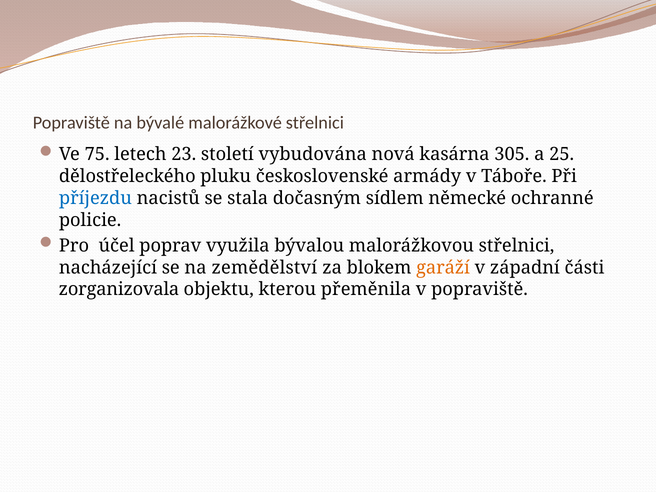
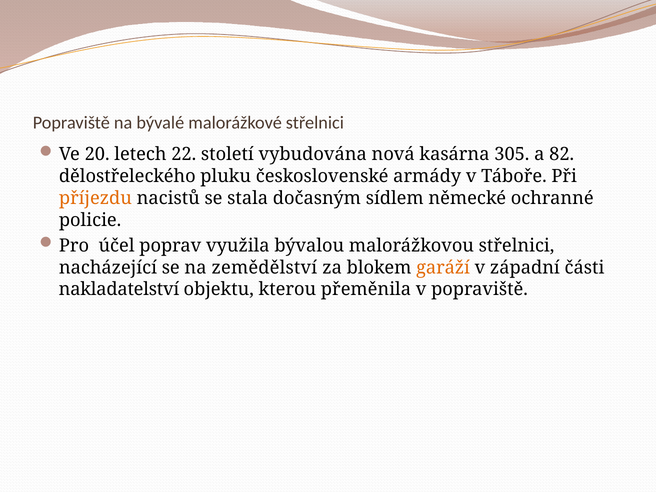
75: 75 -> 20
23: 23 -> 22
25: 25 -> 82
příjezdu colour: blue -> orange
zorganizovala: zorganizovala -> nakladatelství
